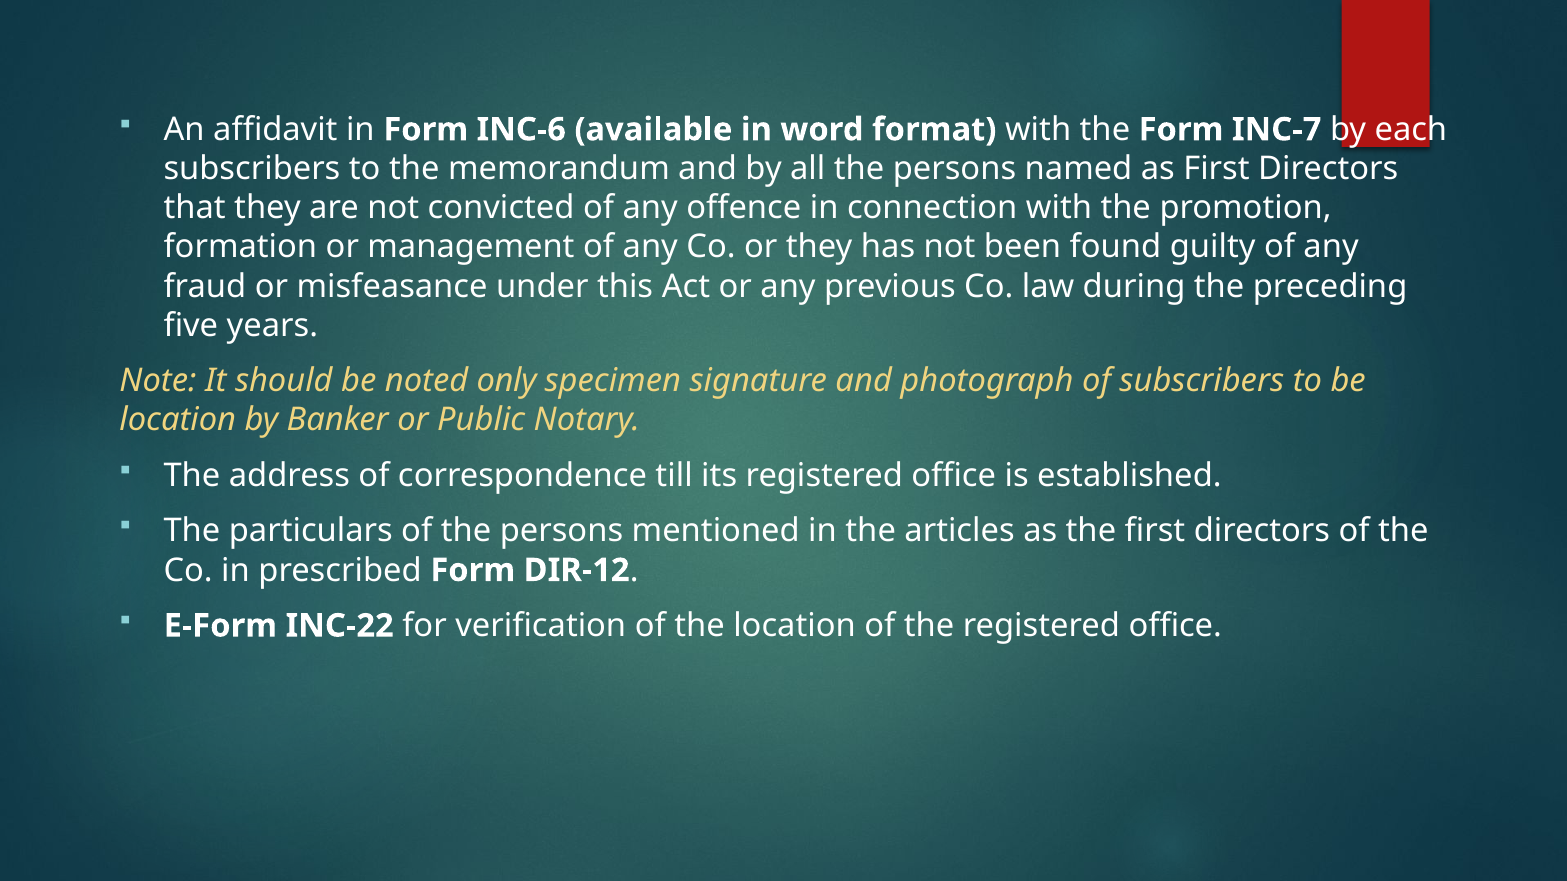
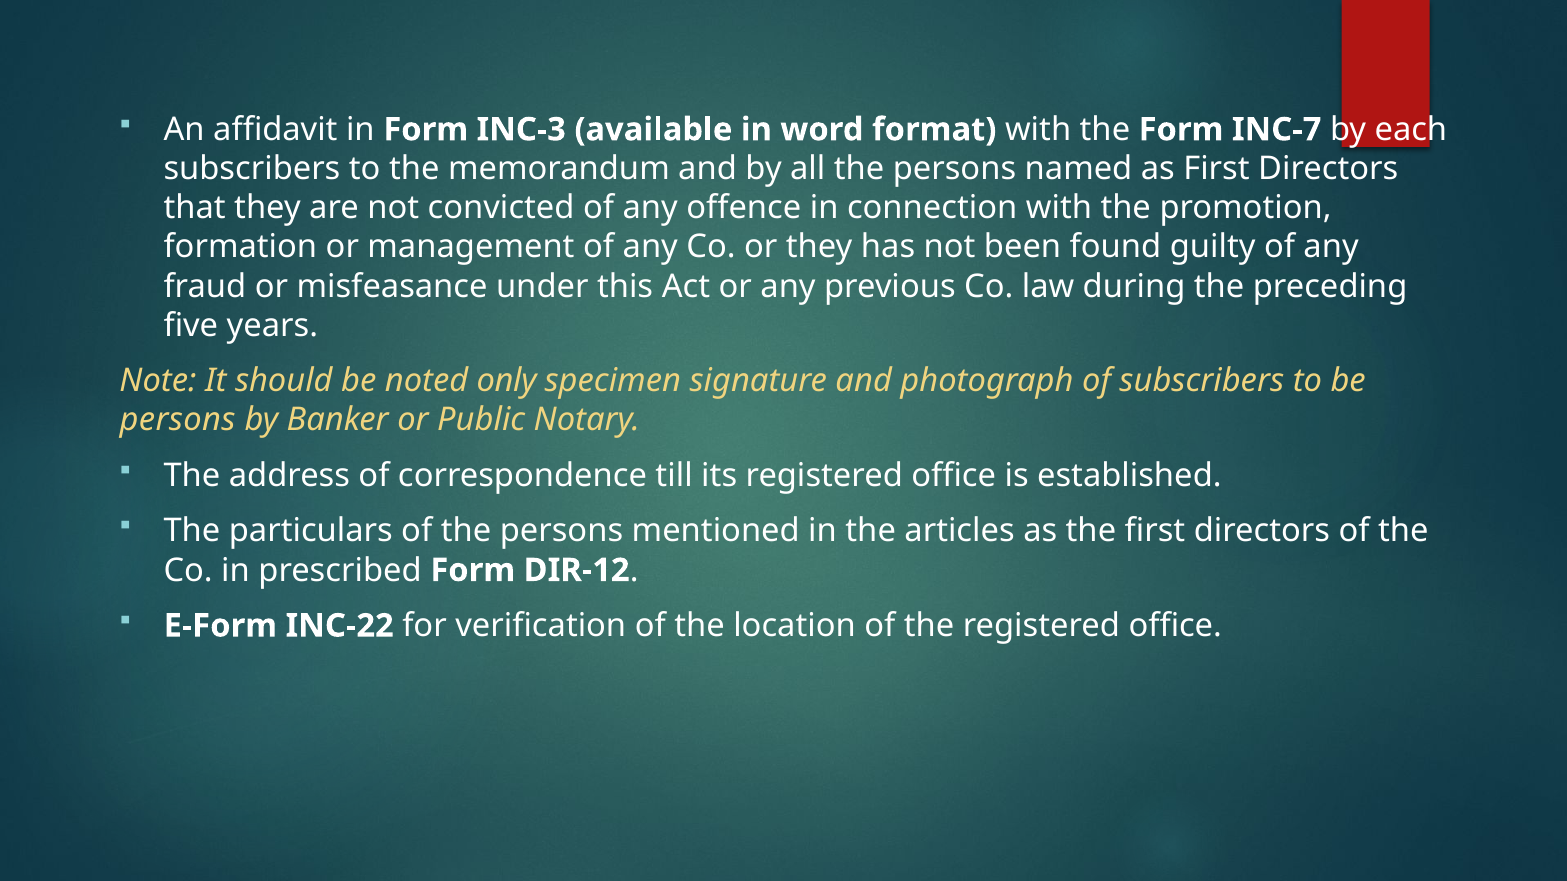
INC-6: INC-6 -> INC-3
location at (178, 420): location -> persons
